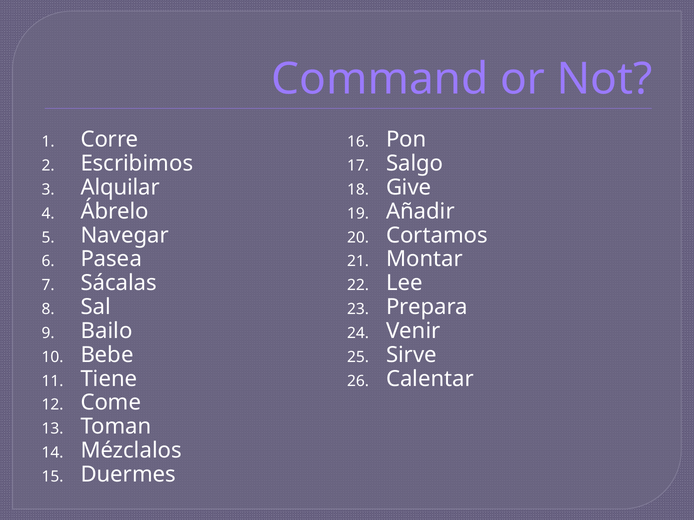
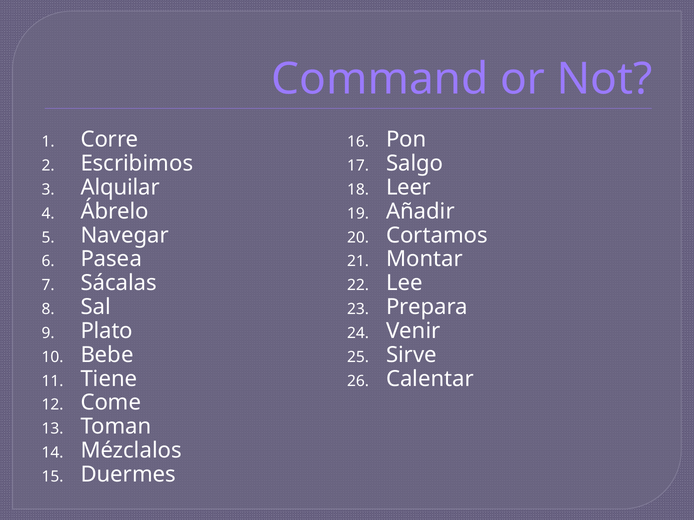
Give: Give -> Leer
Bailo: Bailo -> Plato
